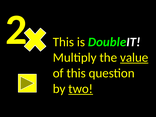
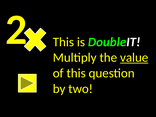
two underline: present -> none
